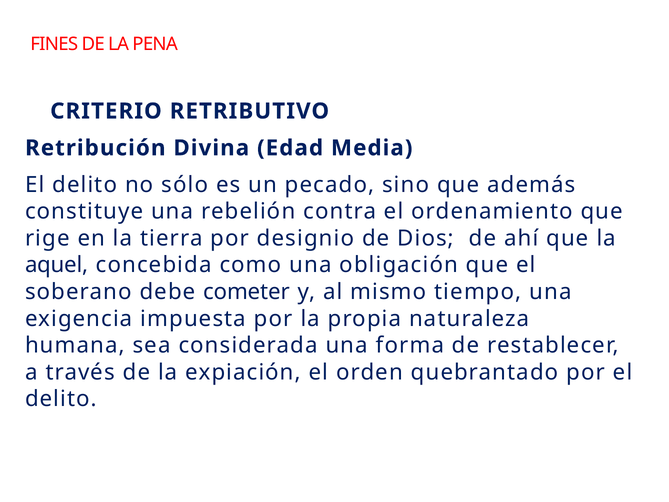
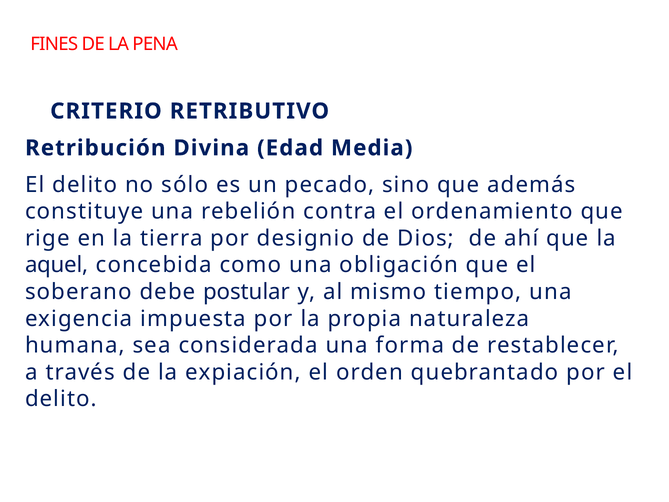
cometer: cometer -> postular
